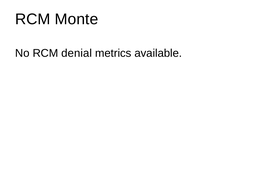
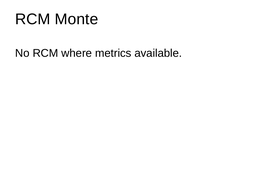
denial: denial -> where
